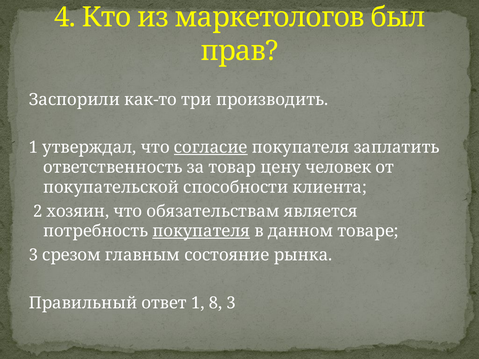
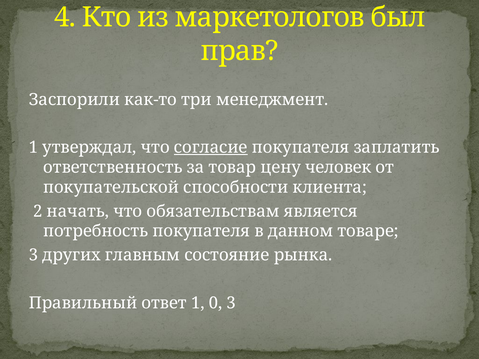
производить: производить -> менеджмент
хозяин: хозяин -> начать
покупателя at (201, 231) underline: present -> none
срезом: срезом -> других
8: 8 -> 0
